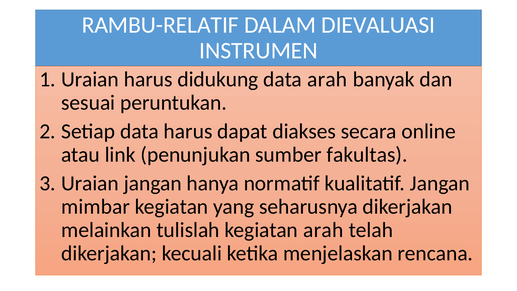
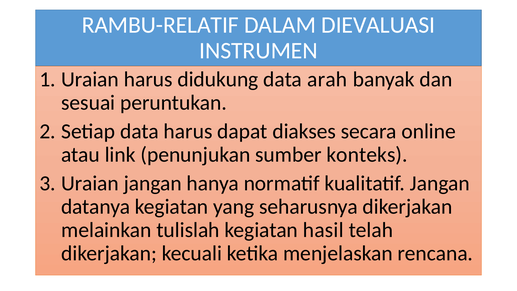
fakultas: fakultas -> konteks
mimbar: mimbar -> datanya
kegiatan arah: arah -> hasil
